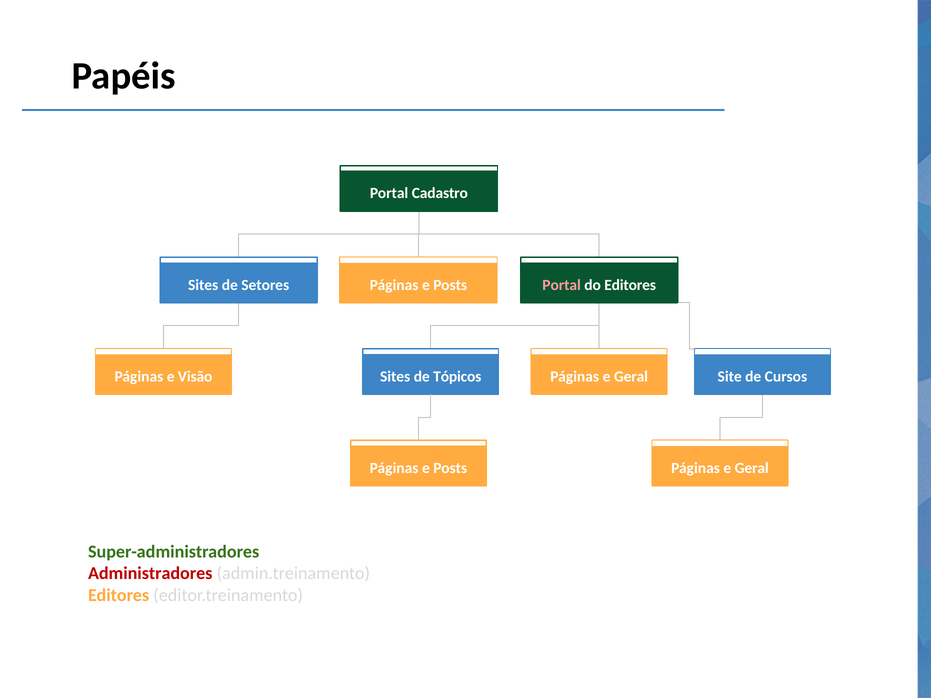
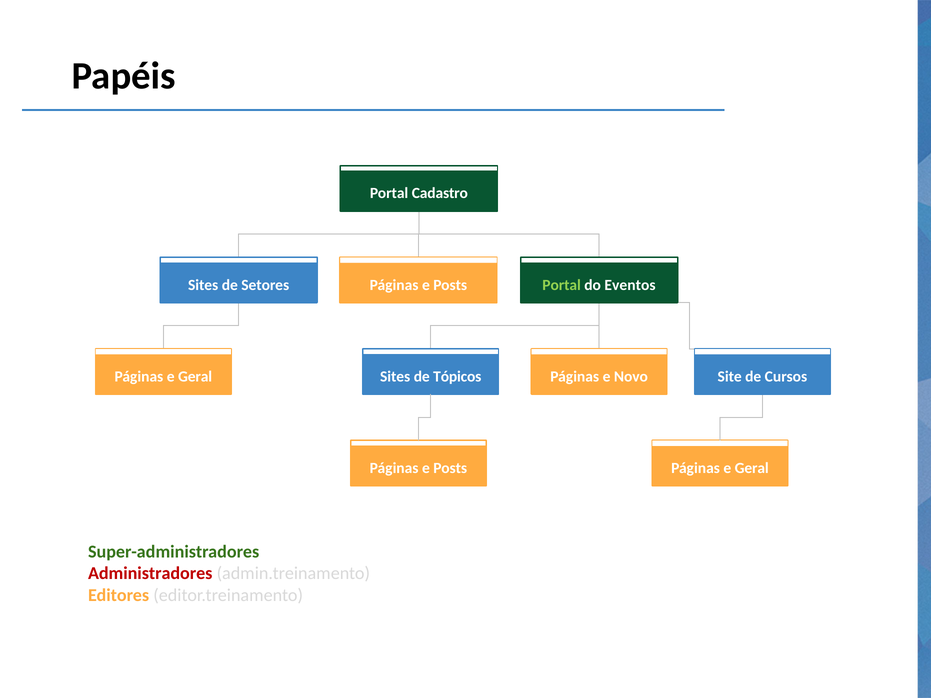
Portal at (562, 285) colour: pink -> light green
do Editores: Editores -> Eventos
Visão at (195, 377): Visão -> Geral
Geral at (631, 377): Geral -> Novo
